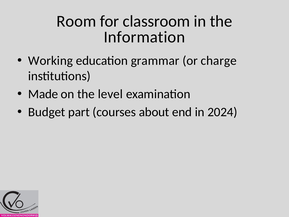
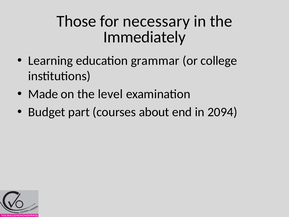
Room: Room -> Those
classroom: classroom -> necessary
Information: Information -> Immediately
Working: Working -> Learning
charge: charge -> college
2024: 2024 -> 2094
